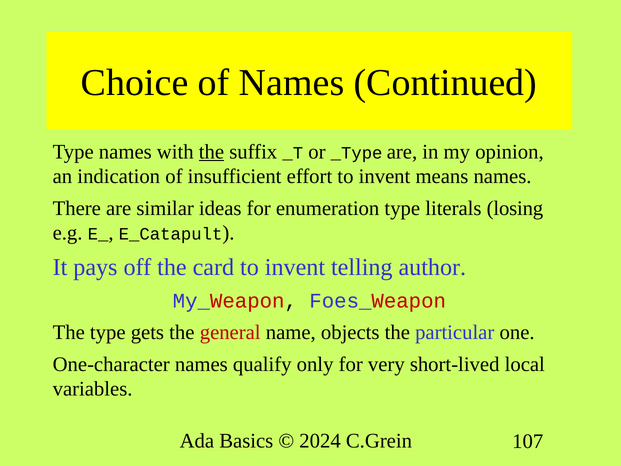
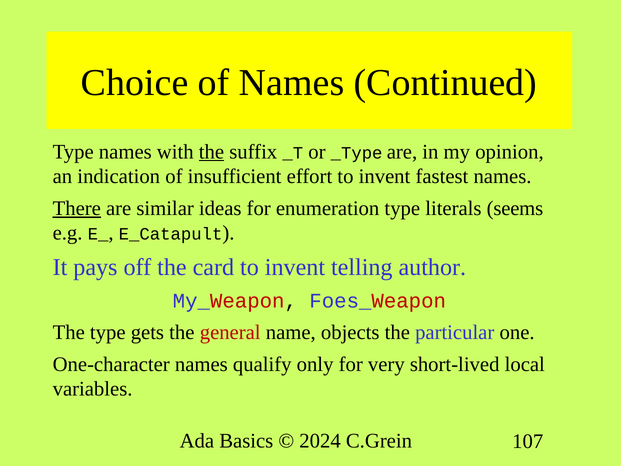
means: means -> fastest
There underline: none -> present
losing: losing -> seems
